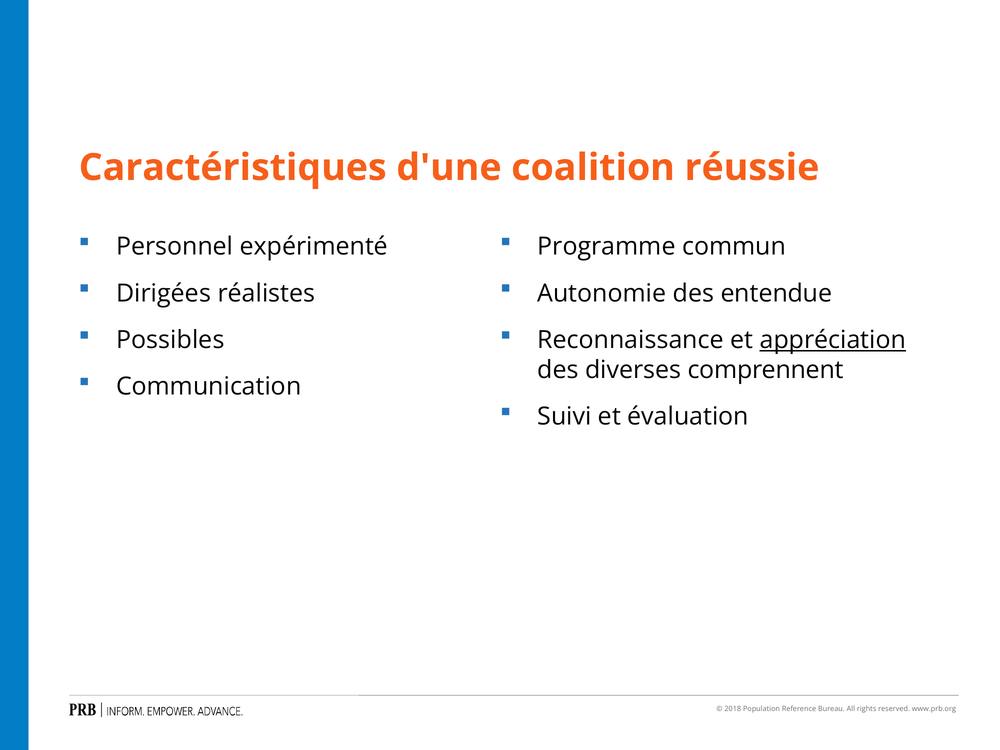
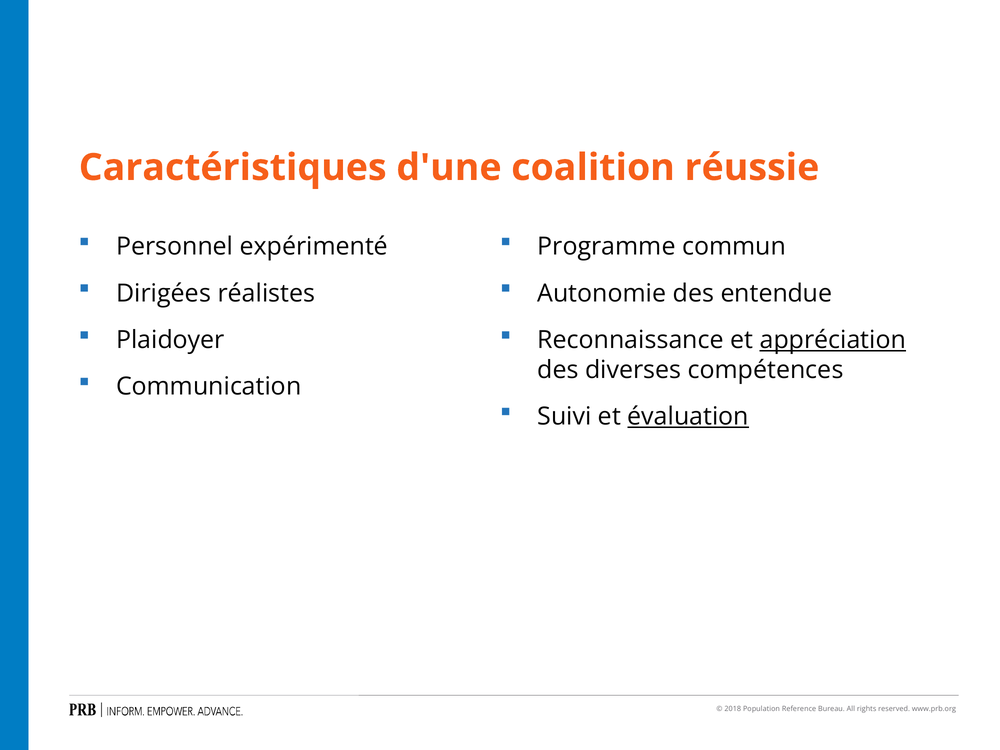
Possibles: Possibles -> Plaidoyer
comprennent: comprennent -> compétences
évaluation underline: none -> present
